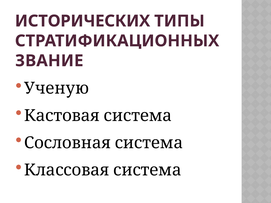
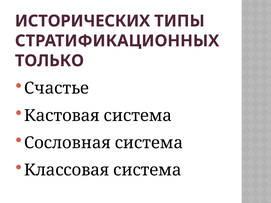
ЗВАНИЕ: ЗВАНИЕ -> ТОЛЬКО
Ученую: Ученую -> Счастье
